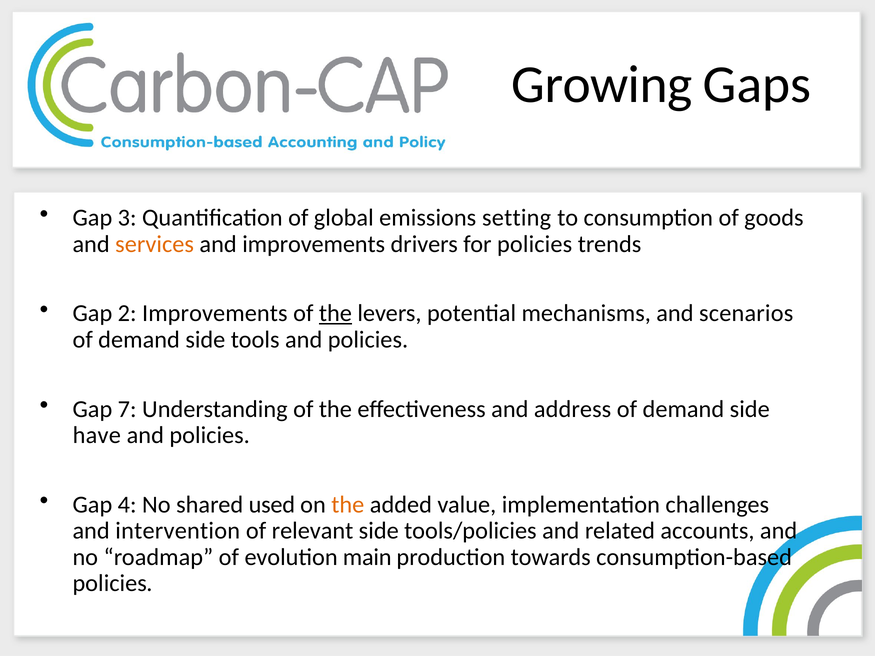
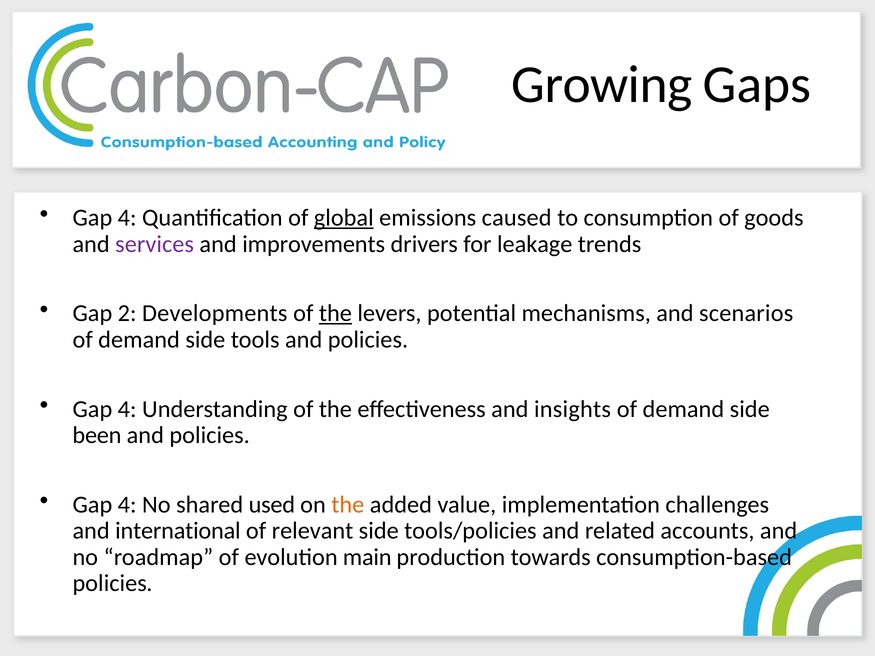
3 at (127, 218): 3 -> 4
global underline: none -> present
setting: setting -> caused
services colour: orange -> purple
for policies: policies -> leakage
2 Improvements: Improvements -> Developments
7 at (127, 409): 7 -> 4
address: address -> insights
have: have -> been
intervention: intervention -> international
